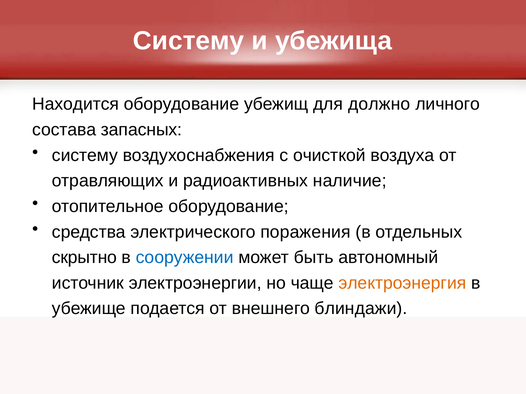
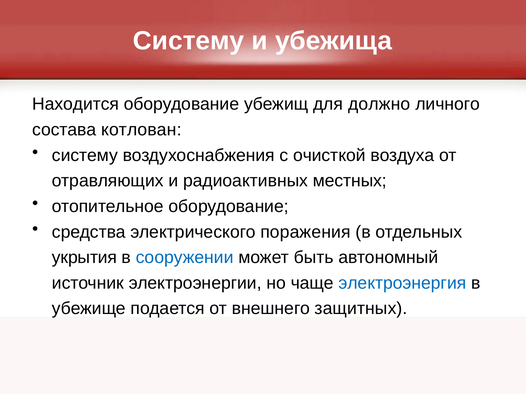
запасных: запасных -> котлован
наличие: наличие -> местных
скрытно: скрытно -> укрытия
электроэнергия colour: orange -> blue
блиндажи: блиндажи -> защитных
